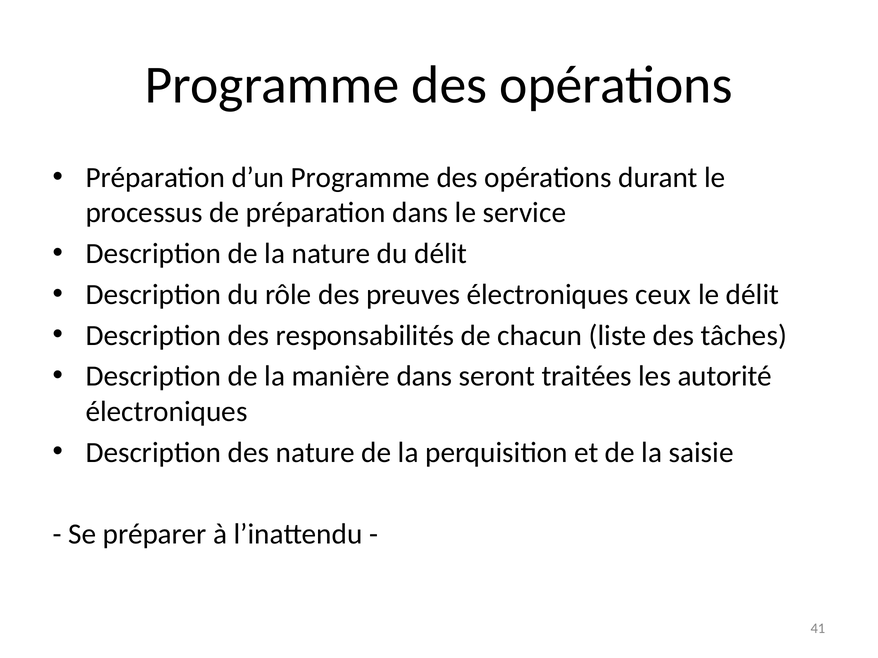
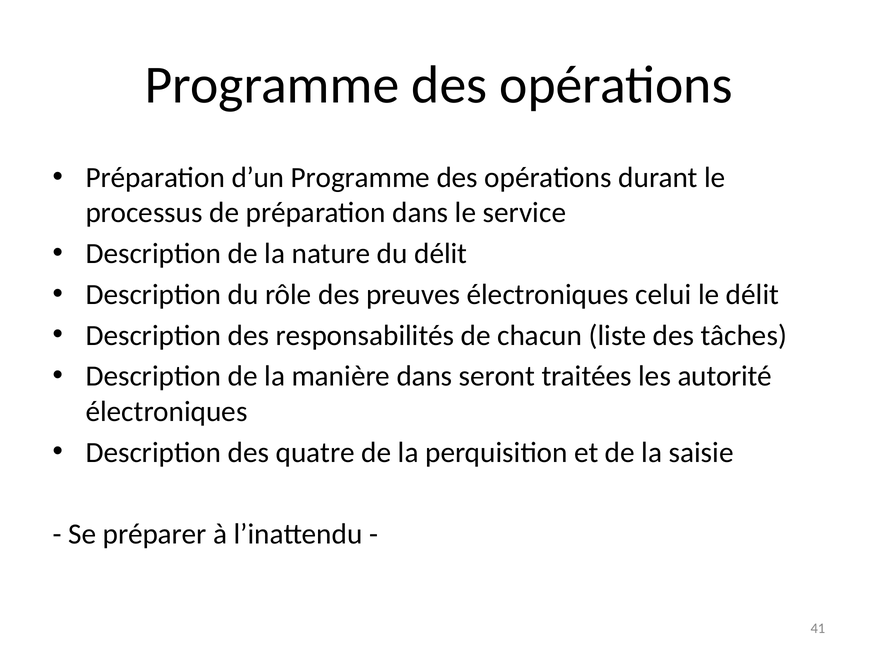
ceux: ceux -> celui
des nature: nature -> quatre
